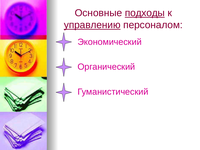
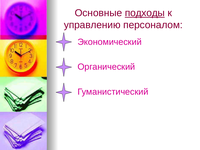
управлению underline: present -> none
